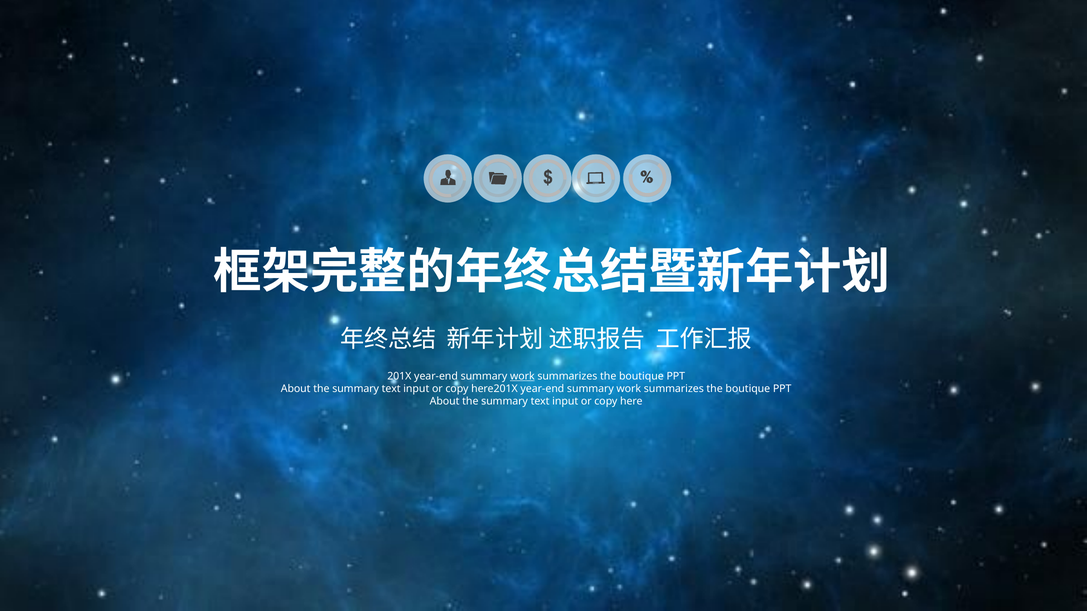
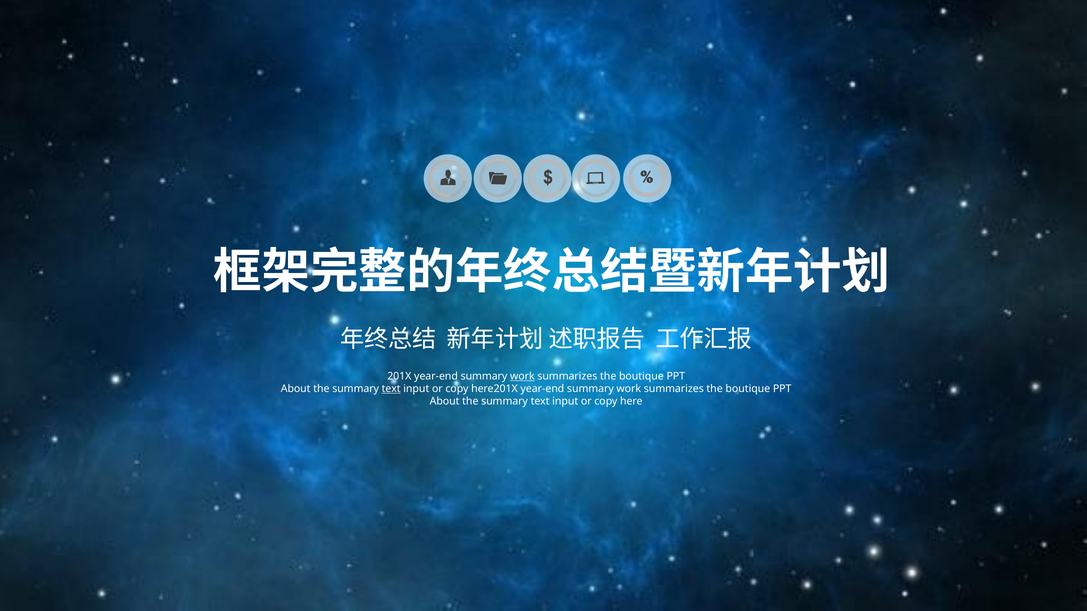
text at (391, 389) underline: none -> present
